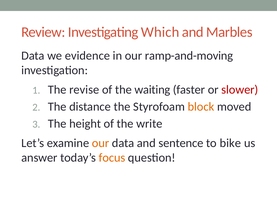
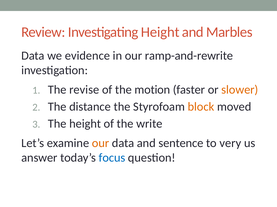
Investigating Which: Which -> Height
ramp-and-moving: ramp-and-moving -> ramp-and-rewrite
waiting: waiting -> motion
slower colour: red -> orange
bike: bike -> very
focus colour: orange -> blue
